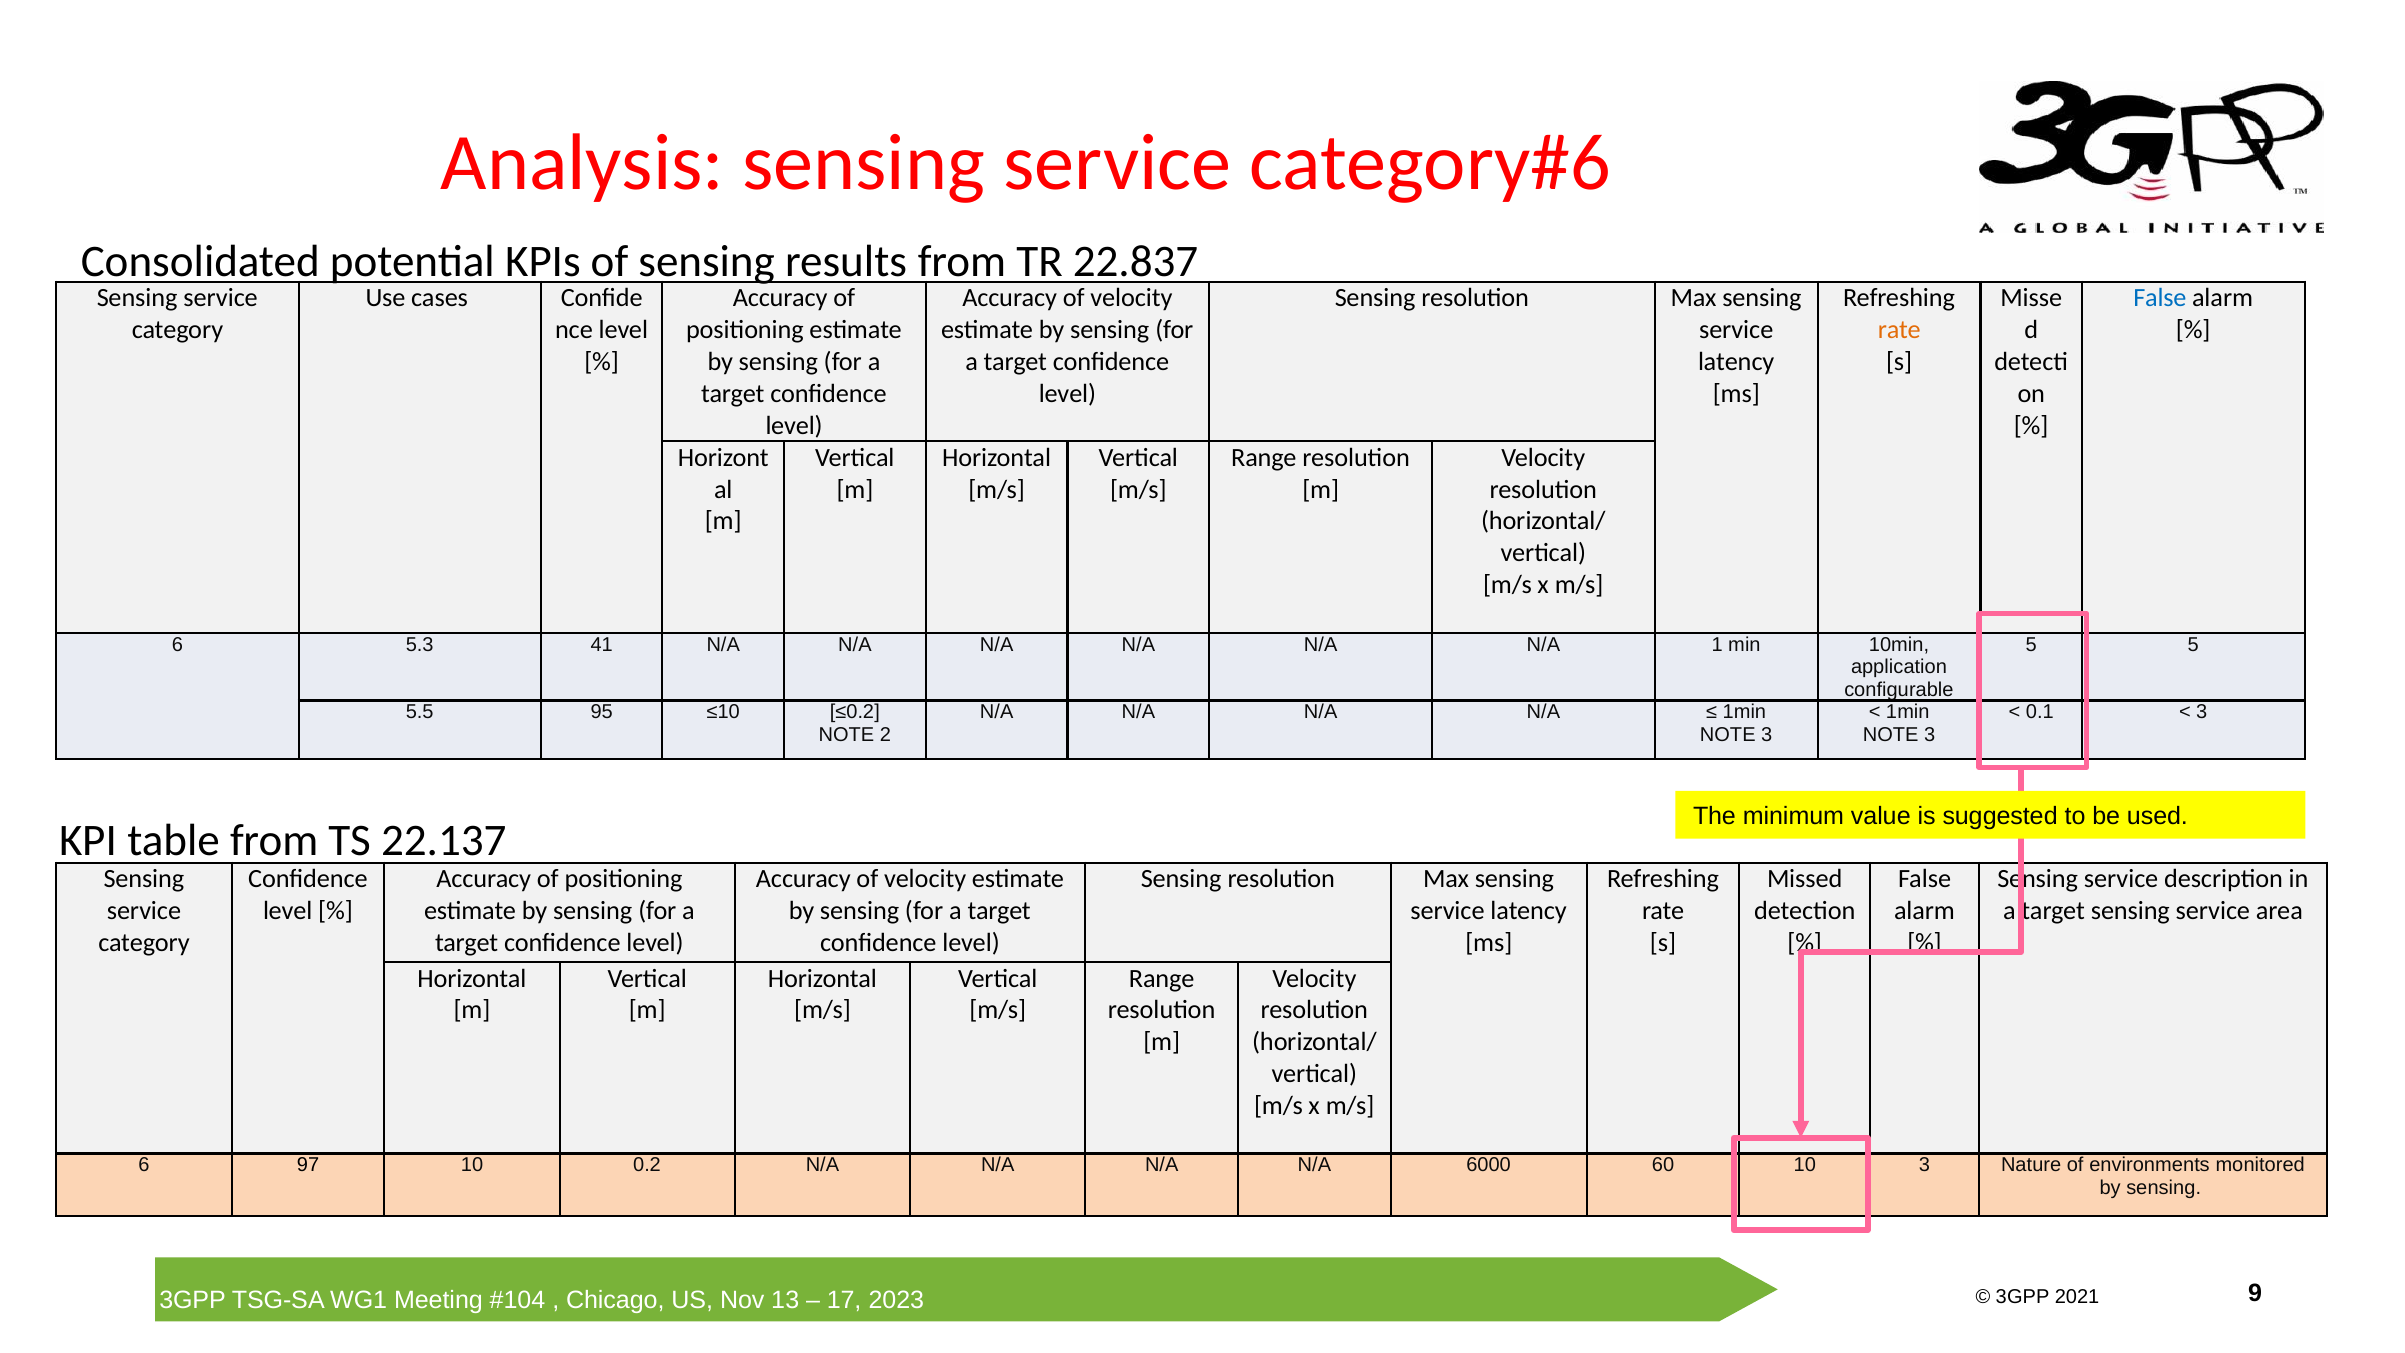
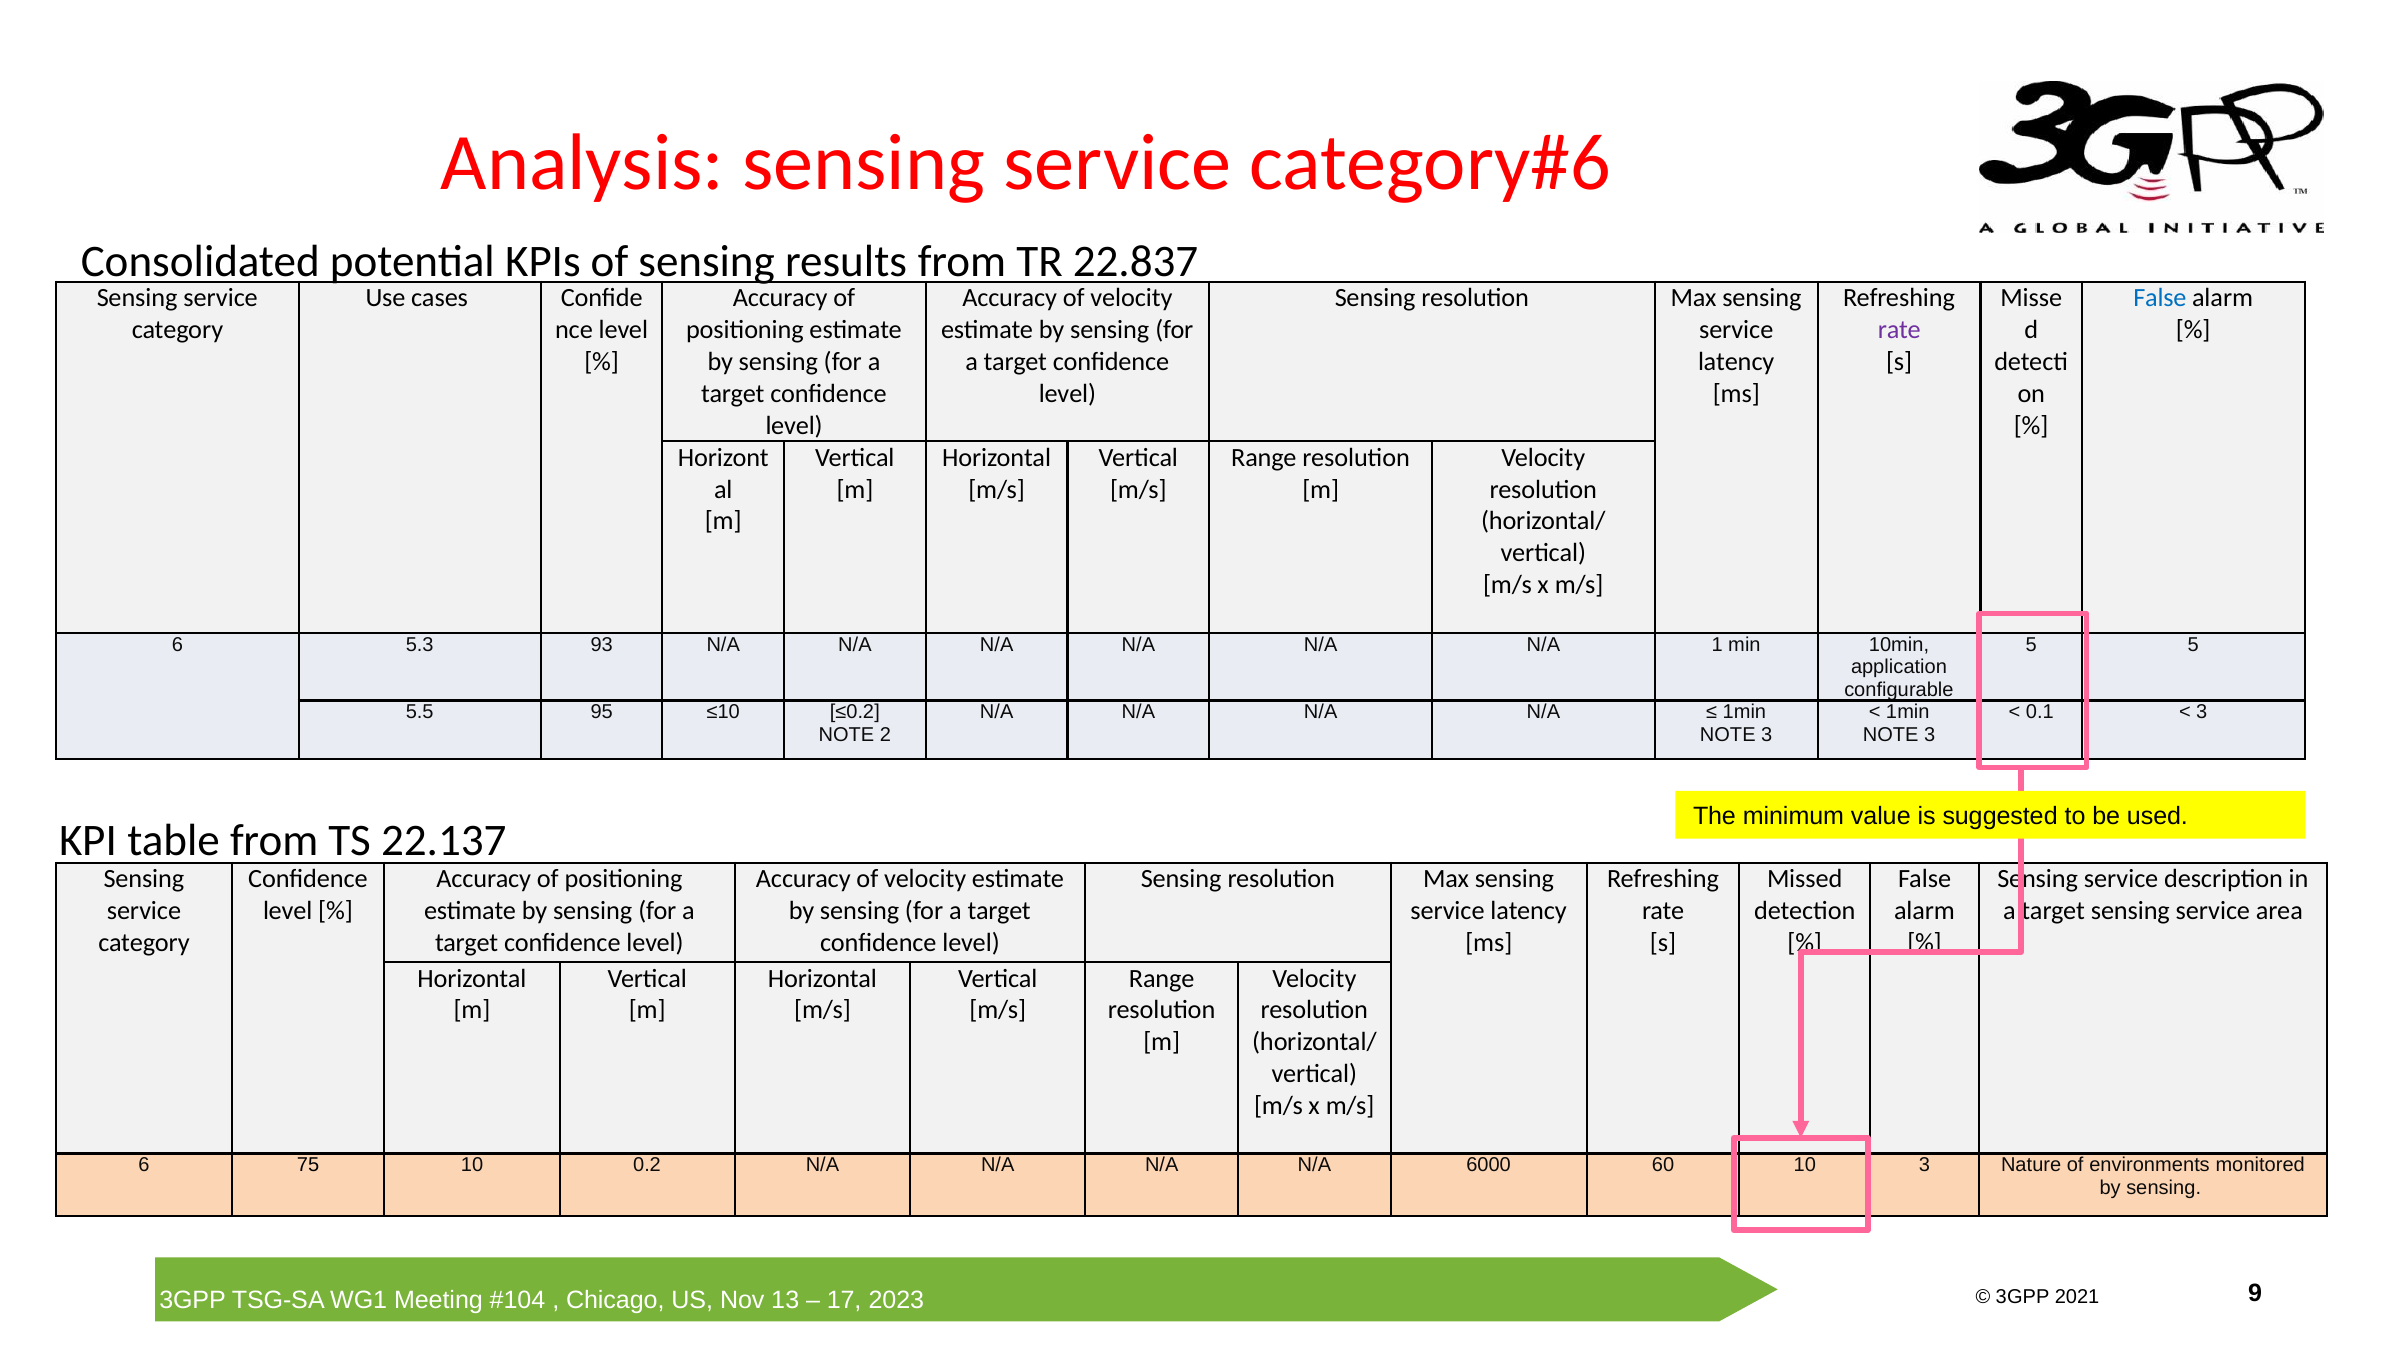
rate at (1899, 330) colour: orange -> purple
41: 41 -> 93
97: 97 -> 75
